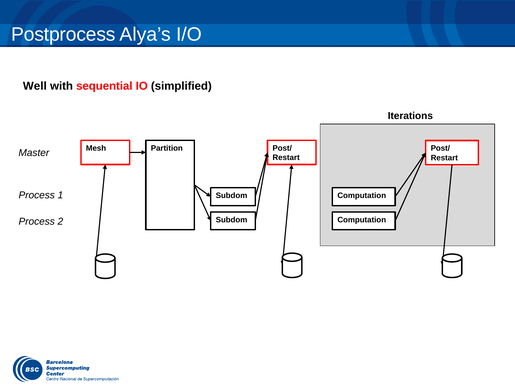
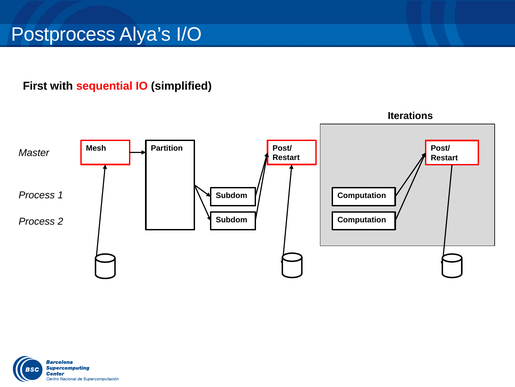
Well: Well -> First
